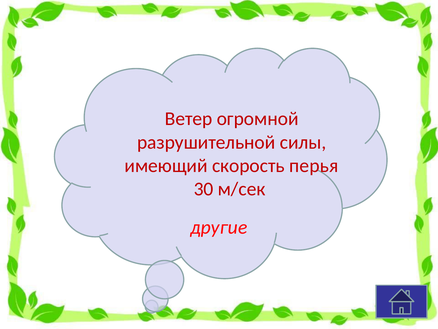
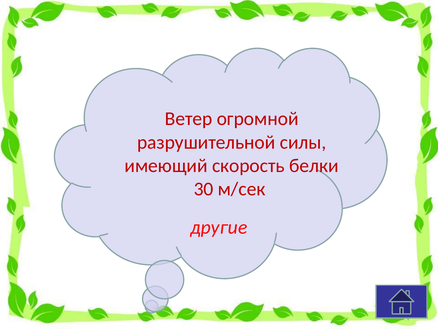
перья: перья -> белки
